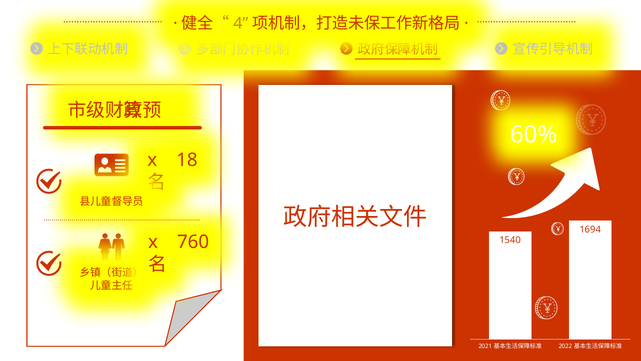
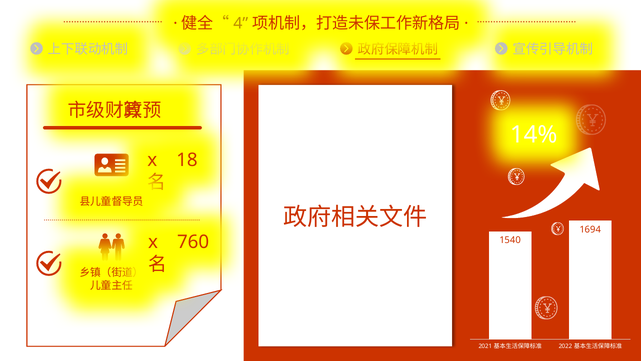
60%: 60% -> 14%
